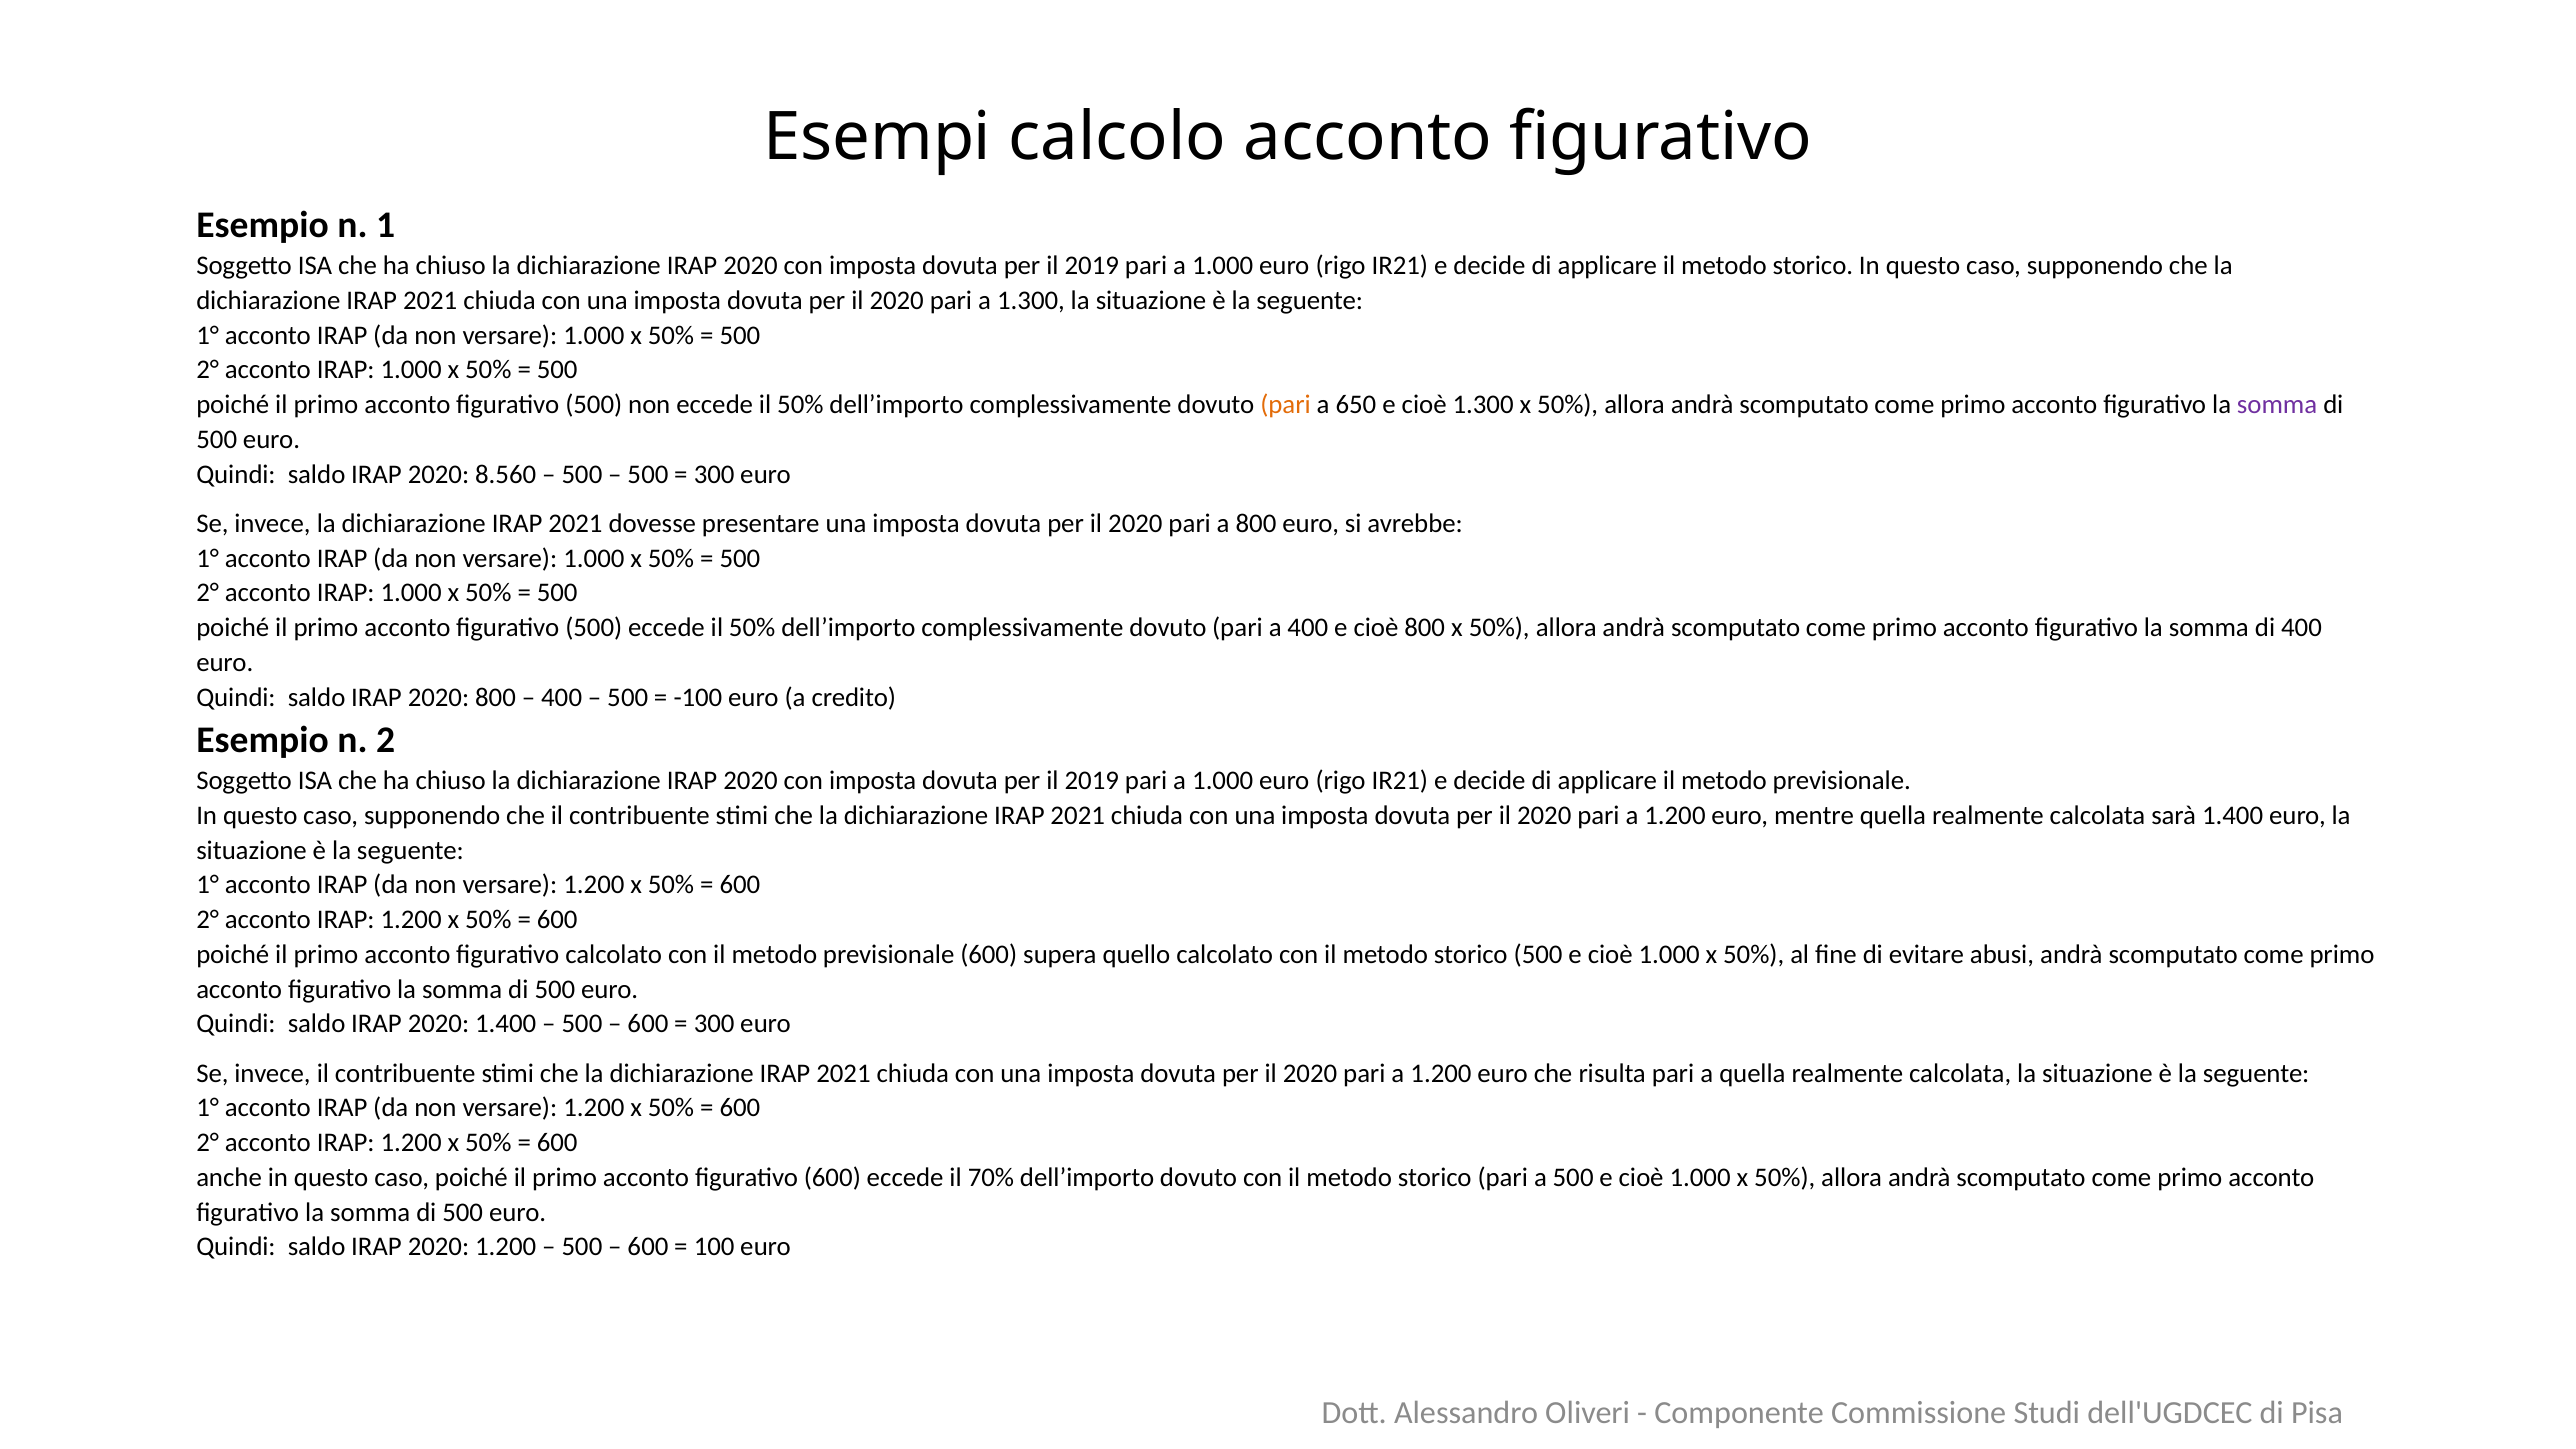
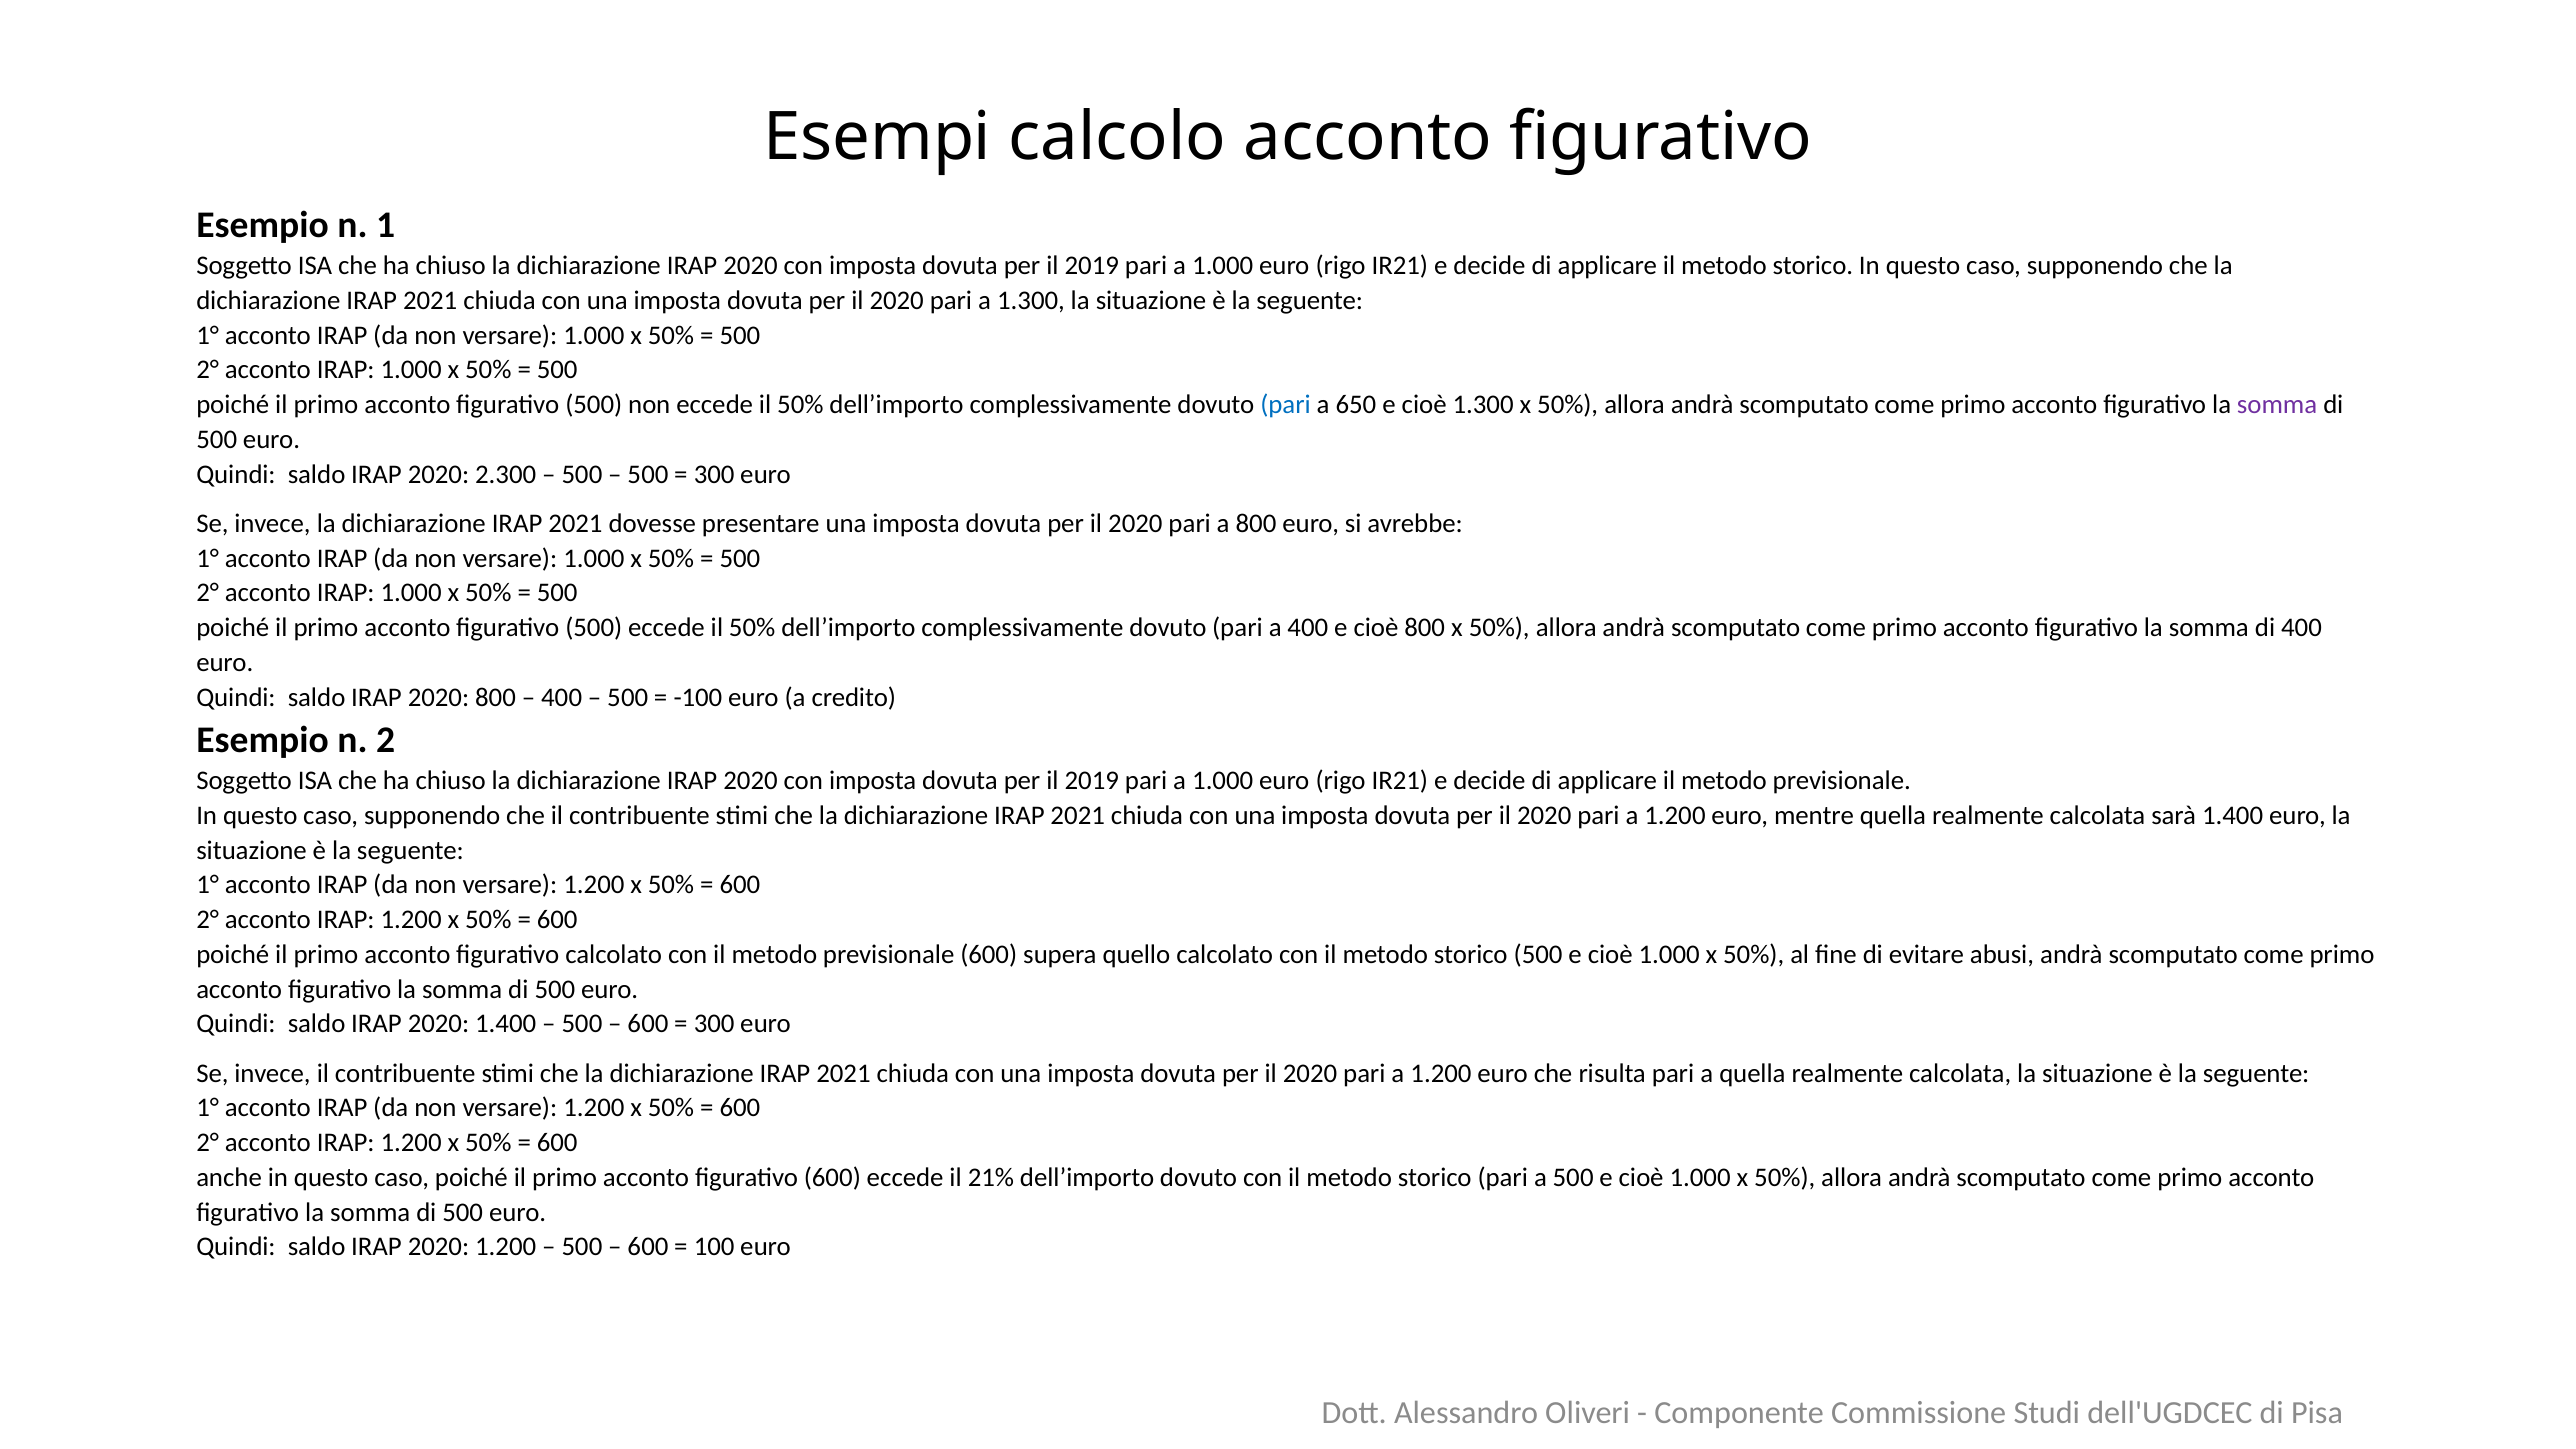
pari at (1286, 405) colour: orange -> blue
8.560: 8.560 -> 2.300
70%: 70% -> 21%
